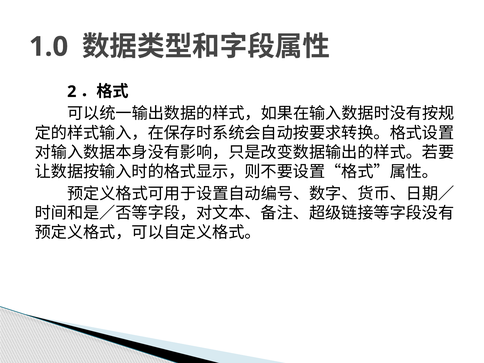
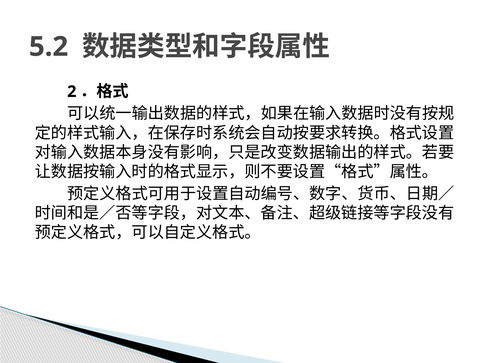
1.0: 1.0 -> 5.2
